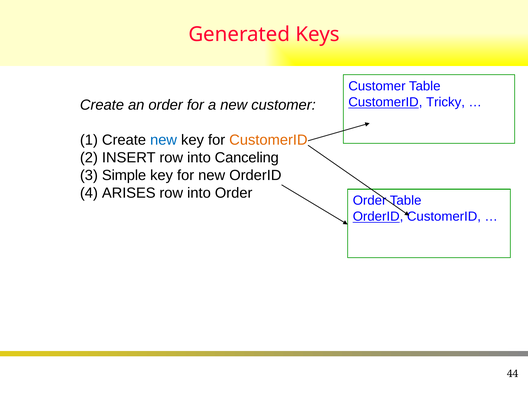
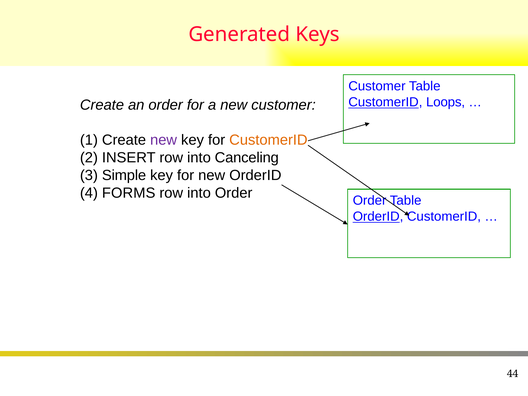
Tricky: Tricky -> Loops
new at (164, 140) colour: blue -> purple
ARISES: ARISES -> FORMS
